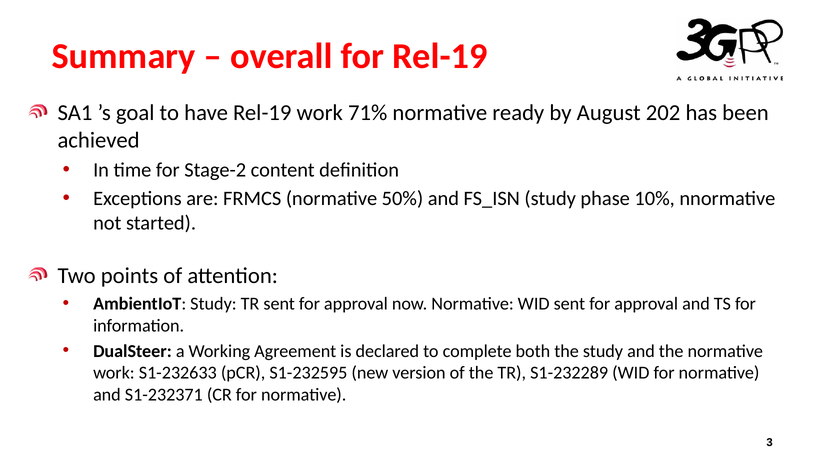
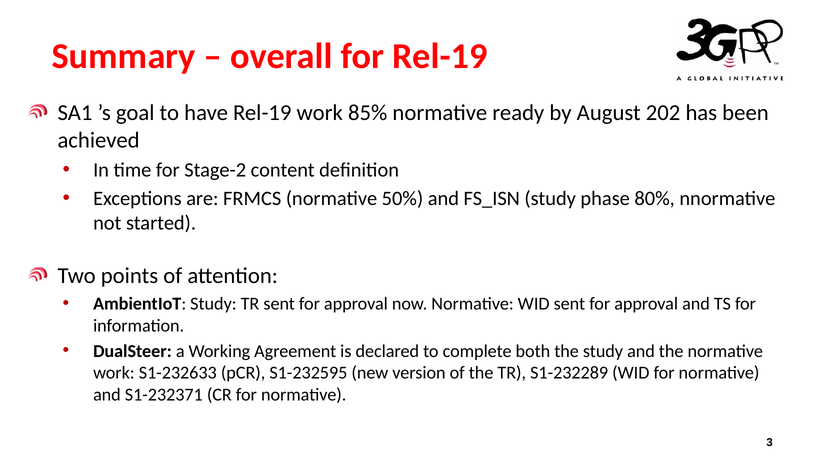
71%: 71% -> 85%
10%: 10% -> 80%
